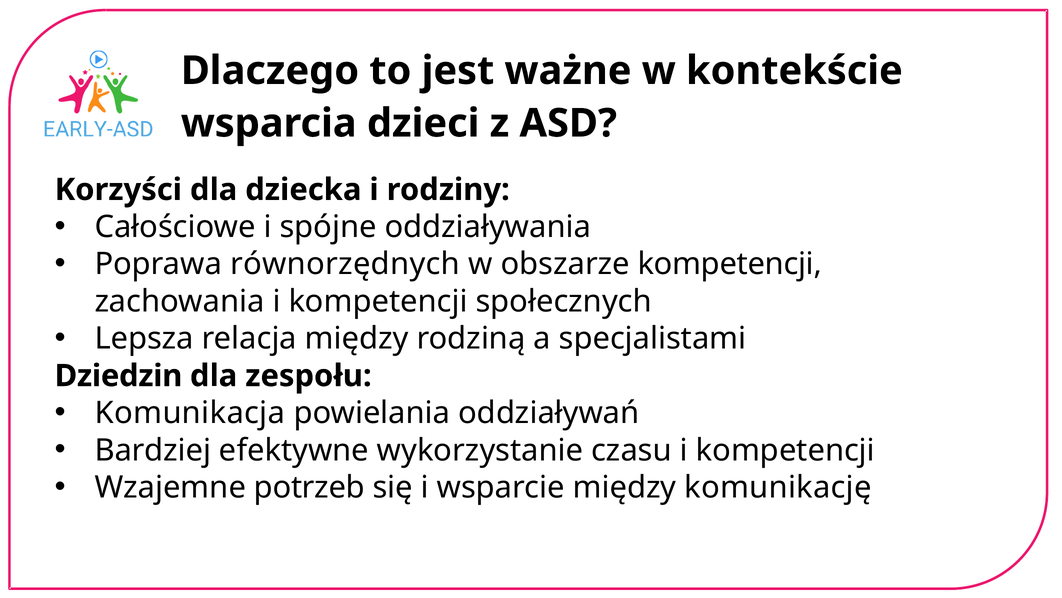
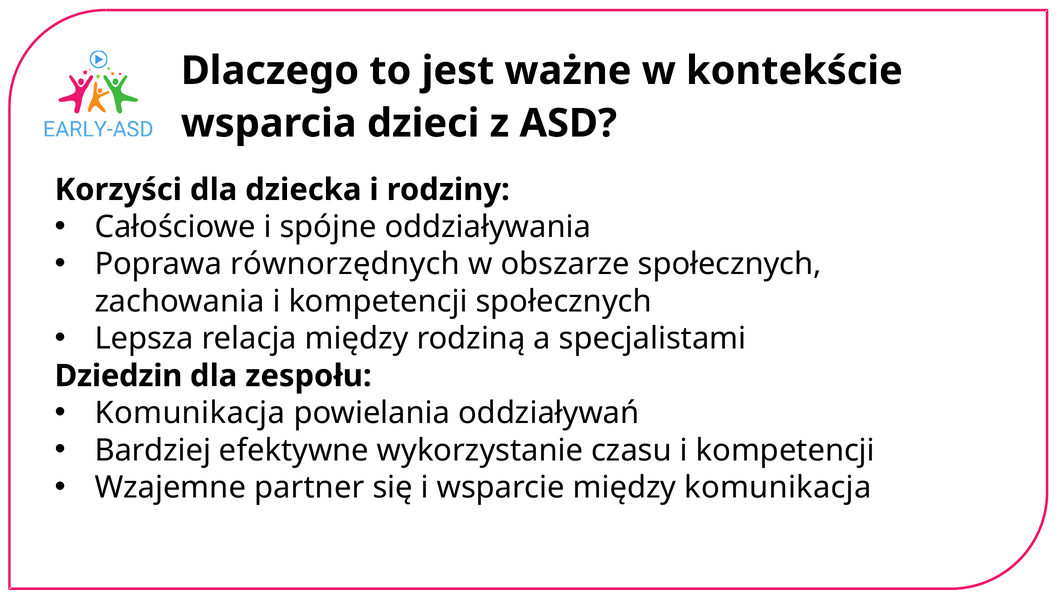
obszarze kompetencji: kompetencji -> społecznych
potrzeb: potrzeb -> partner
między komunikację: komunikację -> komunikacja
